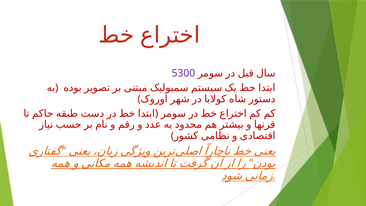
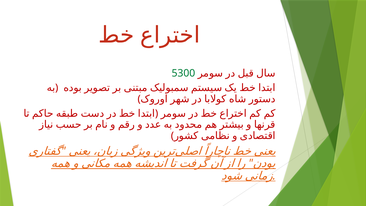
5300 colour: purple -> green
